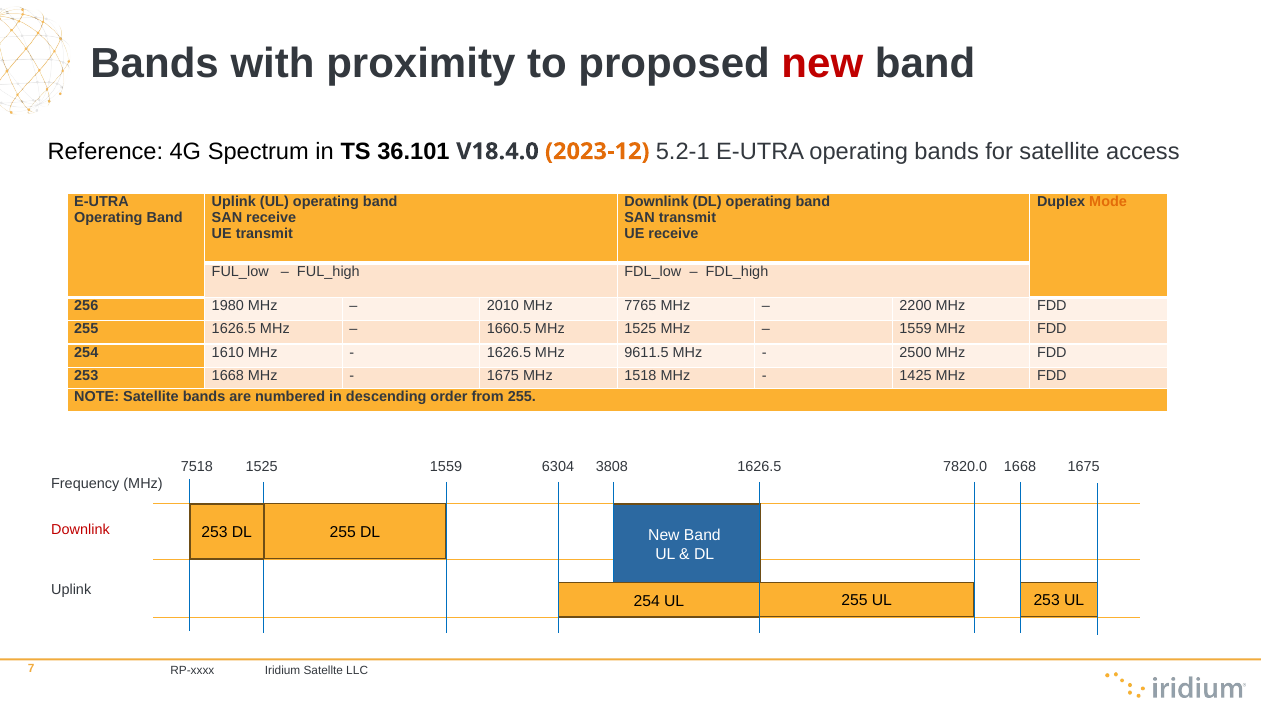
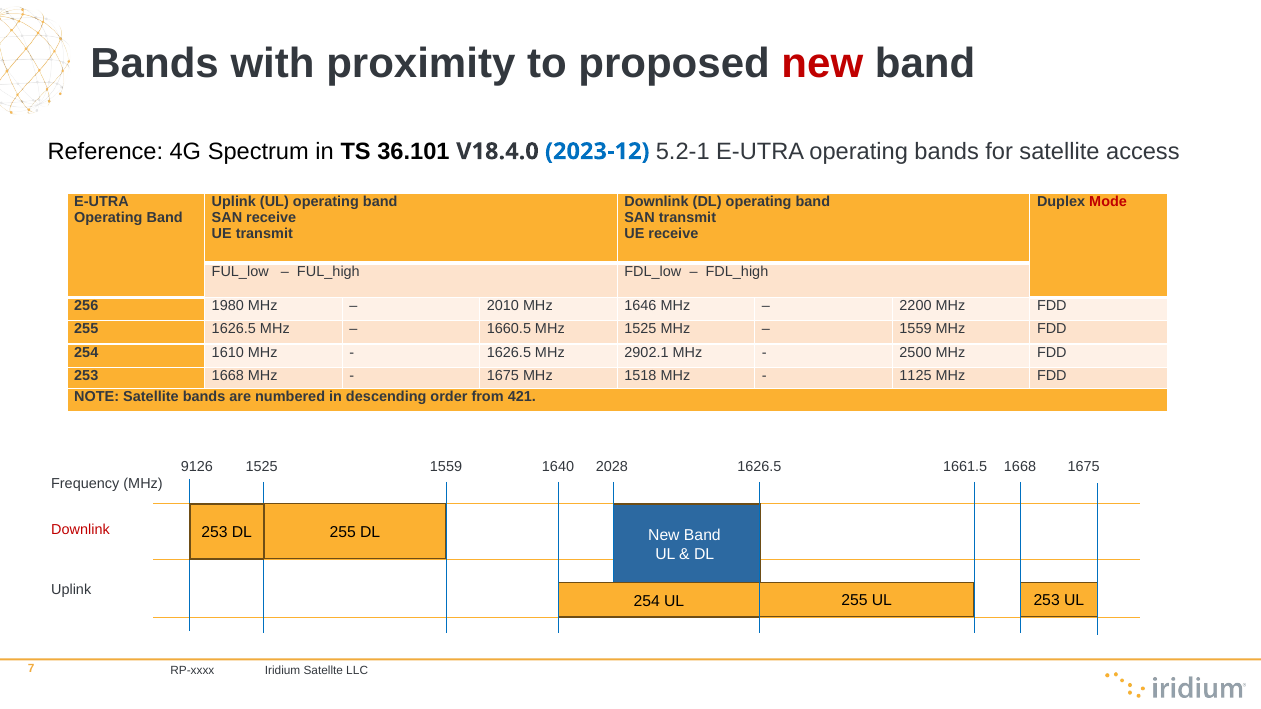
2023-12 colour: orange -> blue
Mode colour: orange -> red
7765: 7765 -> 1646
9611.5: 9611.5 -> 2902.1
1425: 1425 -> 1125
from 255: 255 -> 421
7518: 7518 -> 9126
6304: 6304 -> 1640
3808: 3808 -> 2028
7820.0: 7820.0 -> 1661.5
